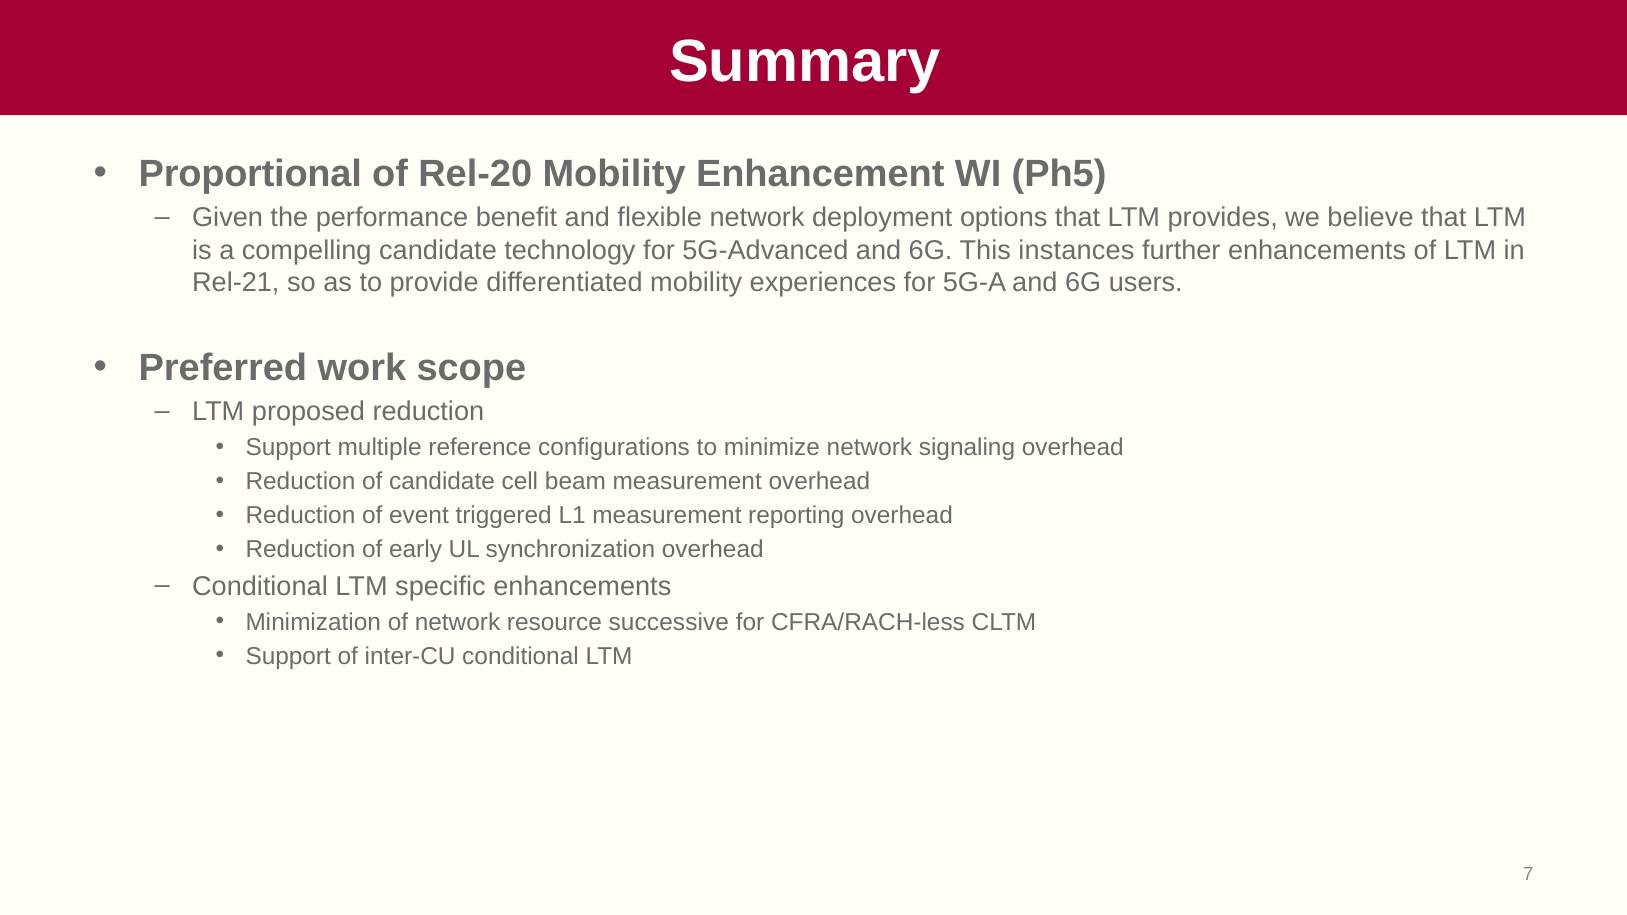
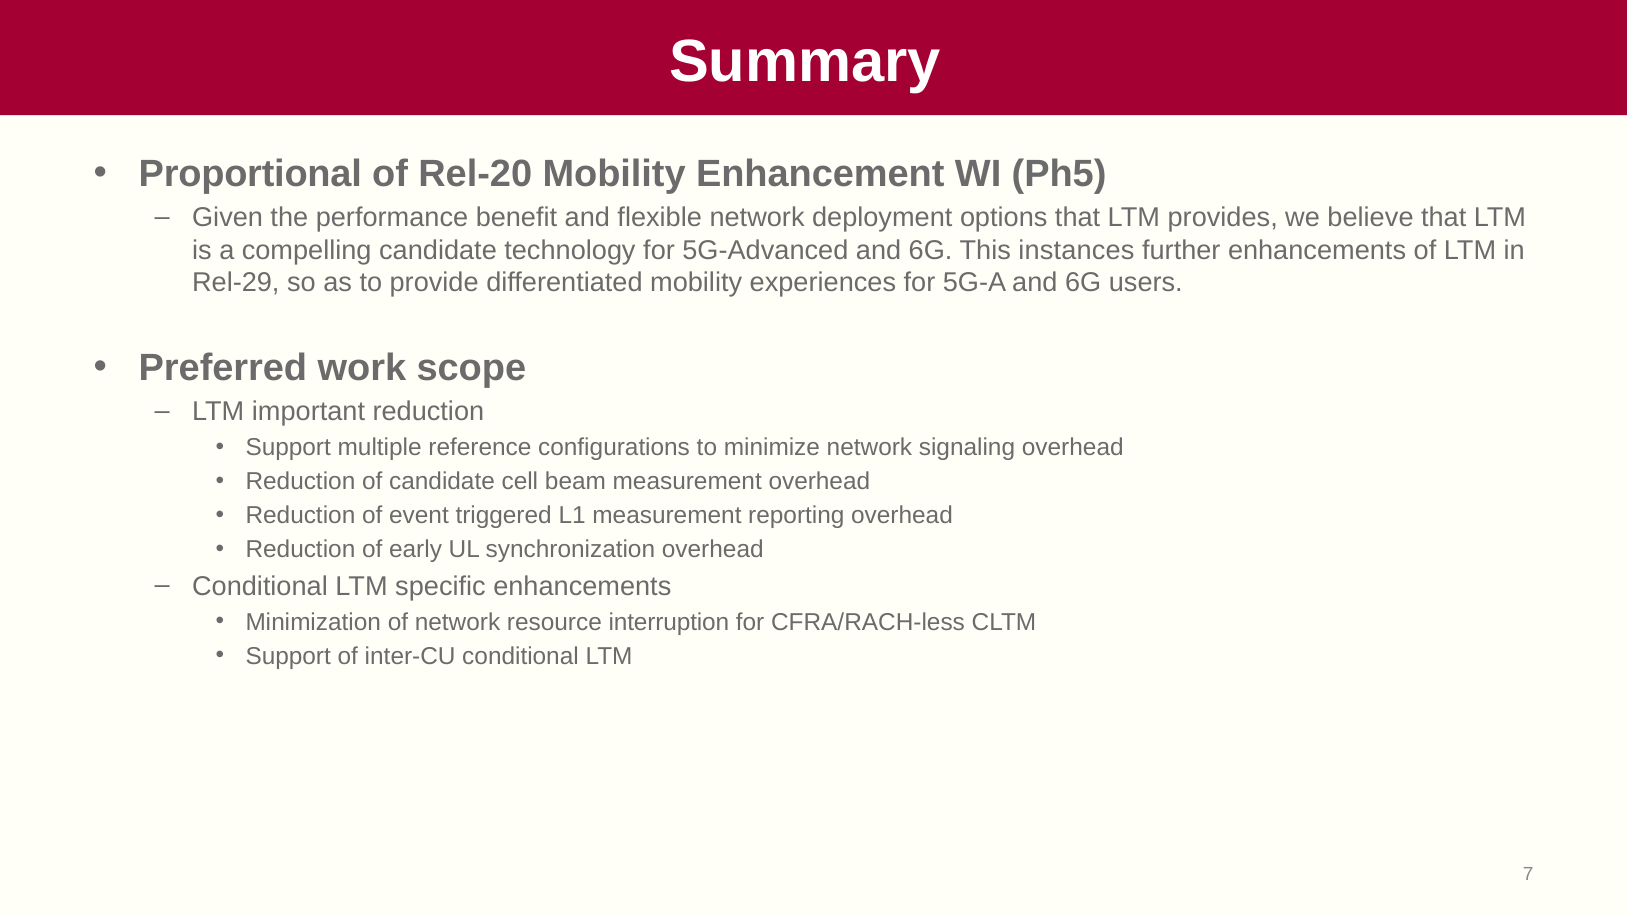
Rel-21: Rel-21 -> Rel-29
proposed: proposed -> important
successive: successive -> interruption
